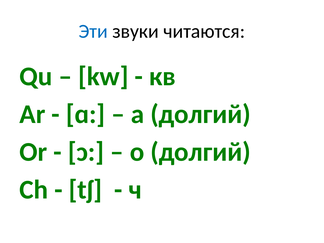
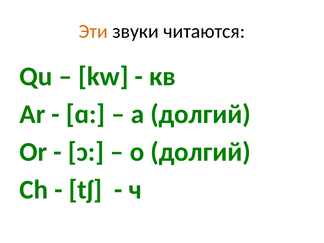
Эти colour: blue -> orange
